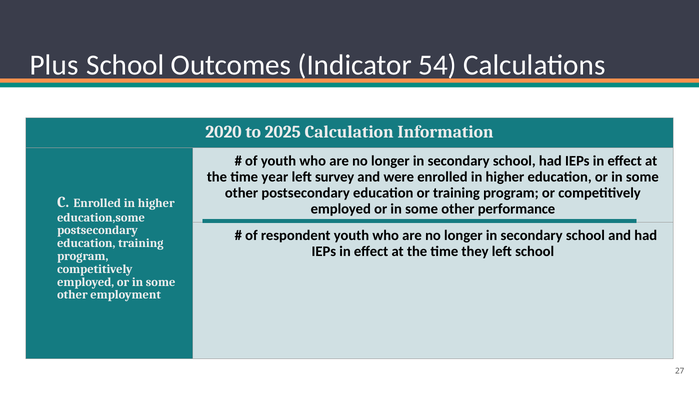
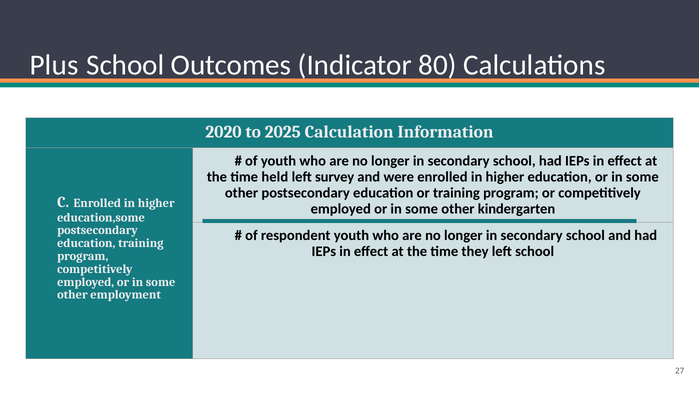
54: 54 -> 80
year: year -> held
performance: performance -> kindergarten
